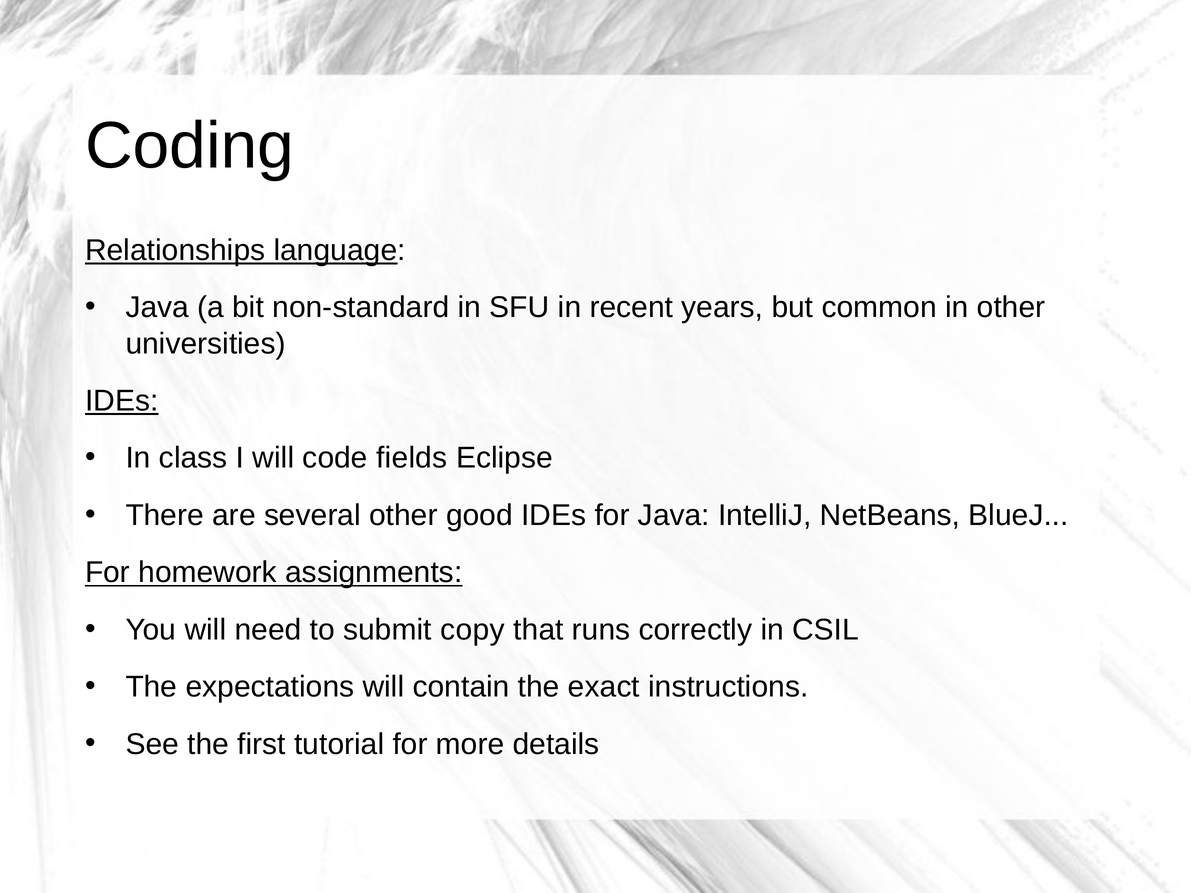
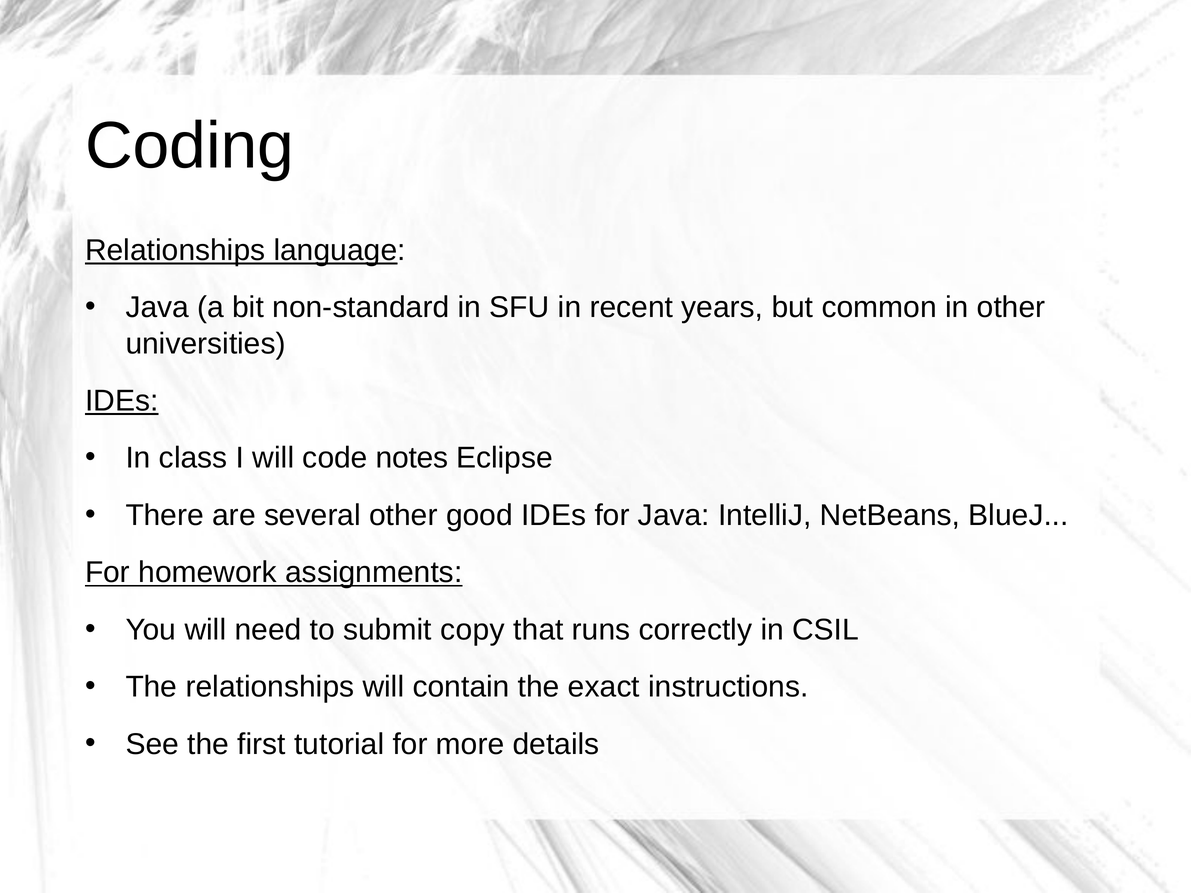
fields: fields -> notes
The expectations: expectations -> relationships
